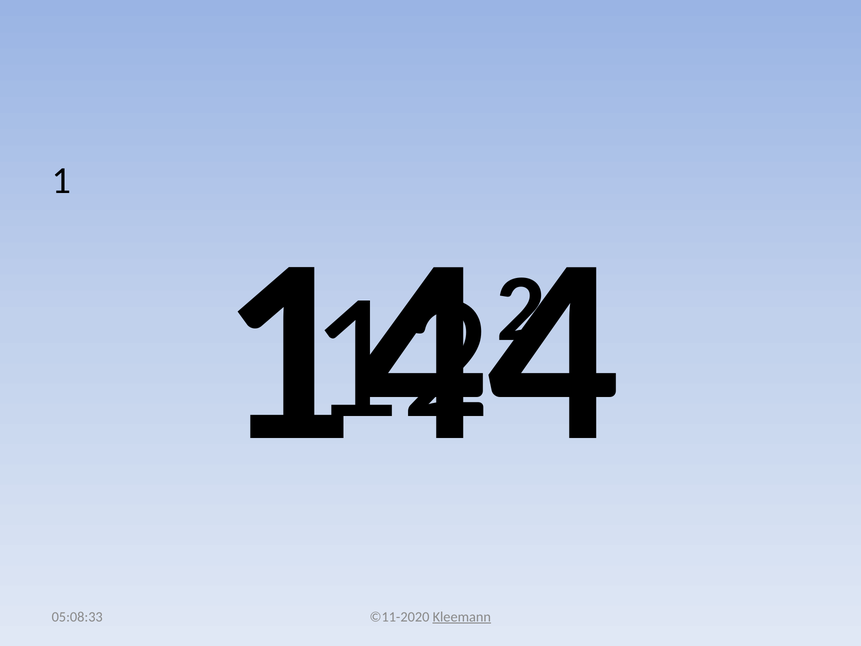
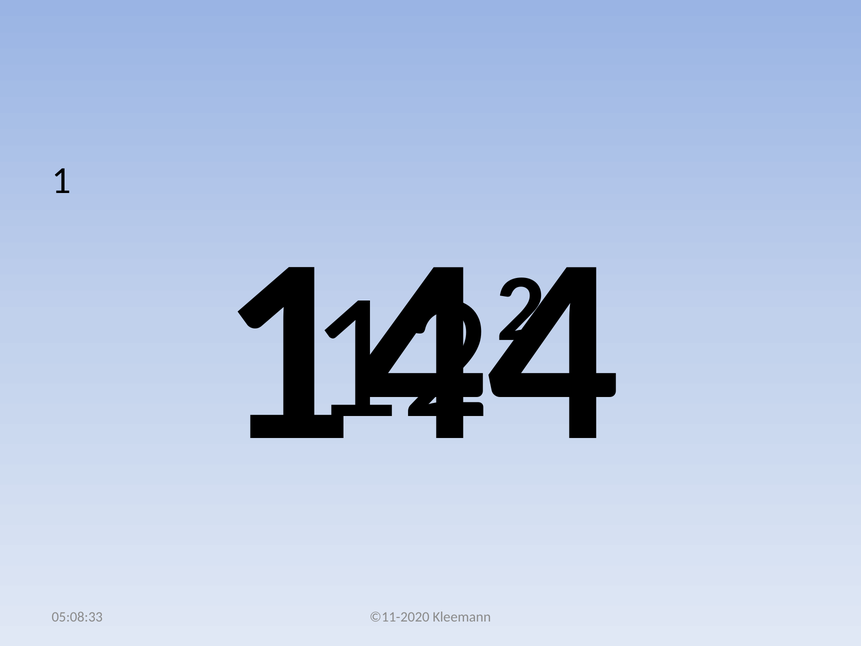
Kleemann underline: present -> none
